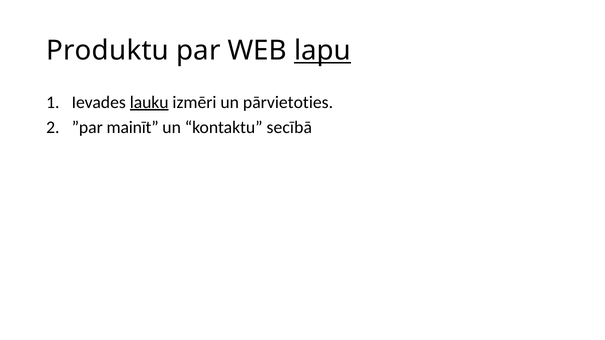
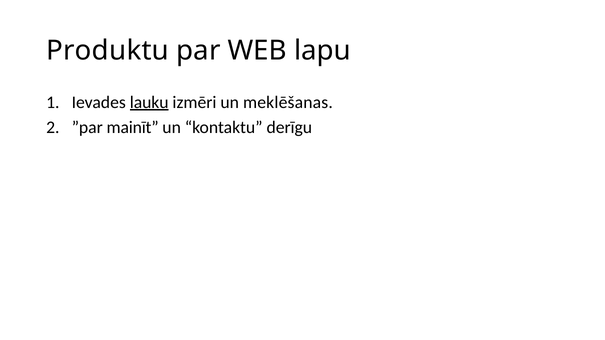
lapu underline: present -> none
pārvietoties: pārvietoties -> meklēšanas
secībā: secībā -> derīgu
